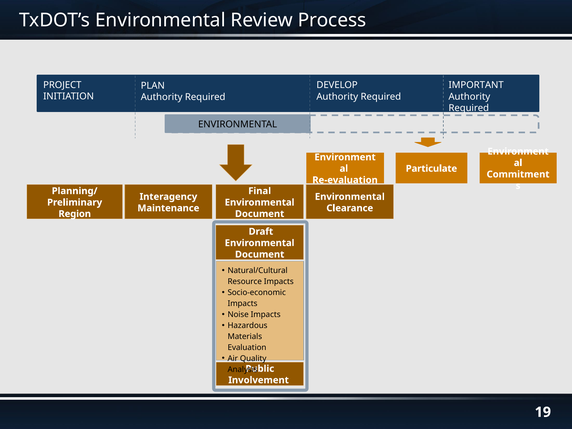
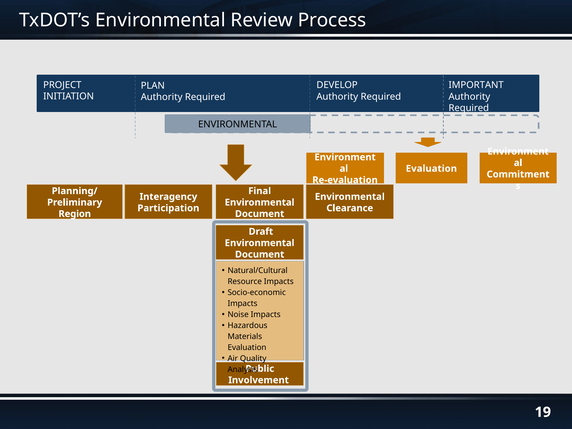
Particulate at (431, 169): Particulate -> Evaluation
Maintenance: Maintenance -> Participation
